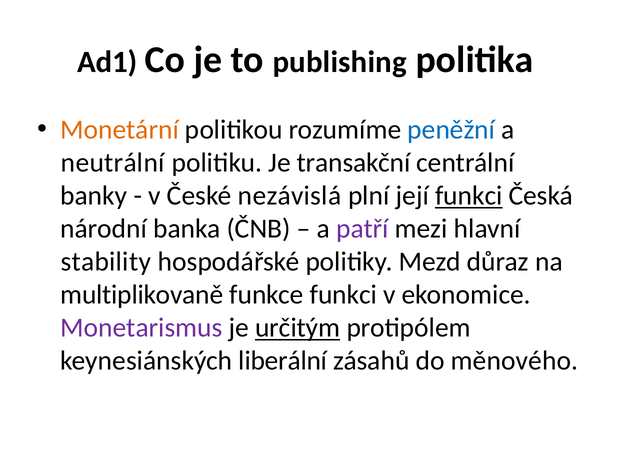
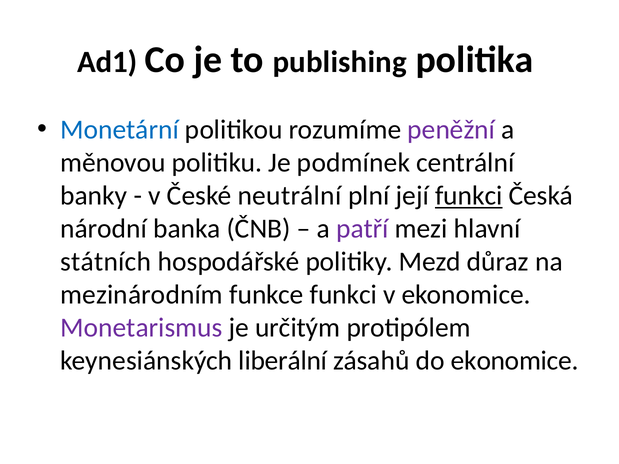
Monetární colour: orange -> blue
peněžní colour: blue -> purple
neutrální: neutrální -> měnovou
transakční: transakční -> podmínek
nezávislá: nezávislá -> neutrální
stability: stability -> státních
multiplikovaně: multiplikovaně -> mezinárodním
určitým underline: present -> none
do měnového: měnového -> ekonomice
